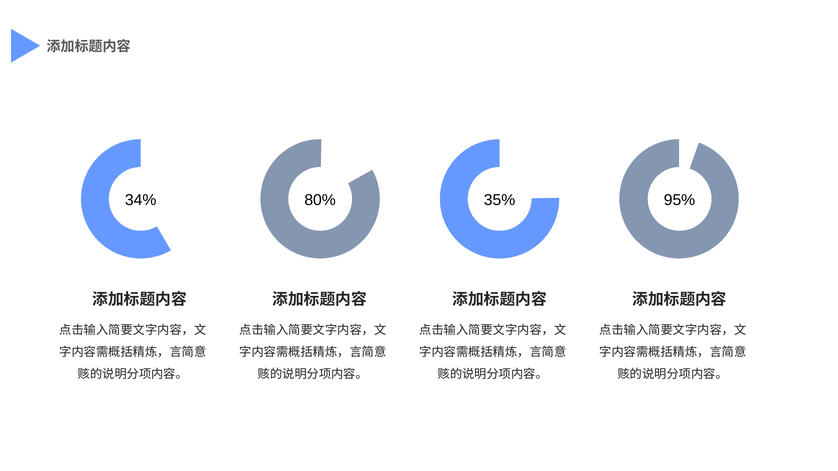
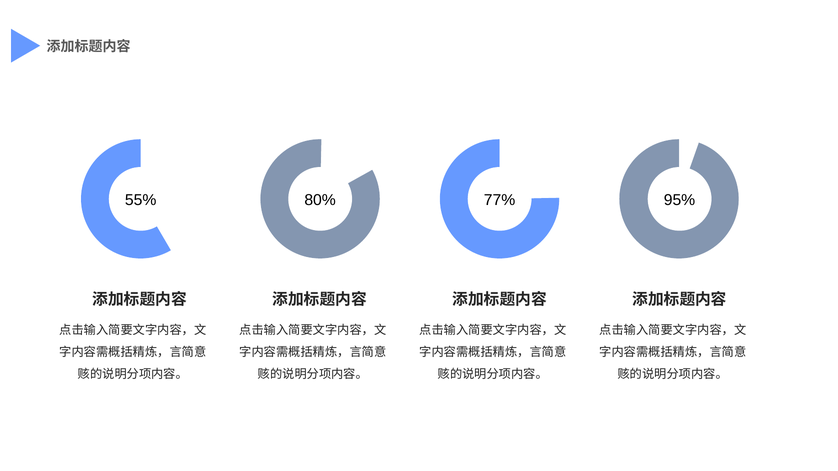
34%: 34% -> 55%
35%: 35% -> 77%
